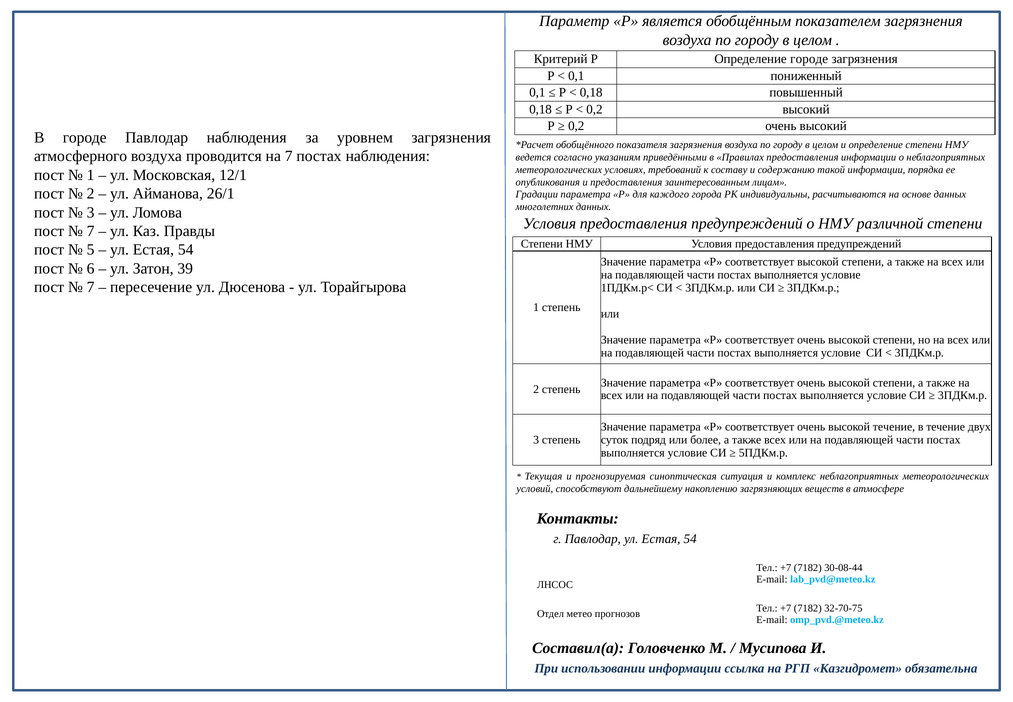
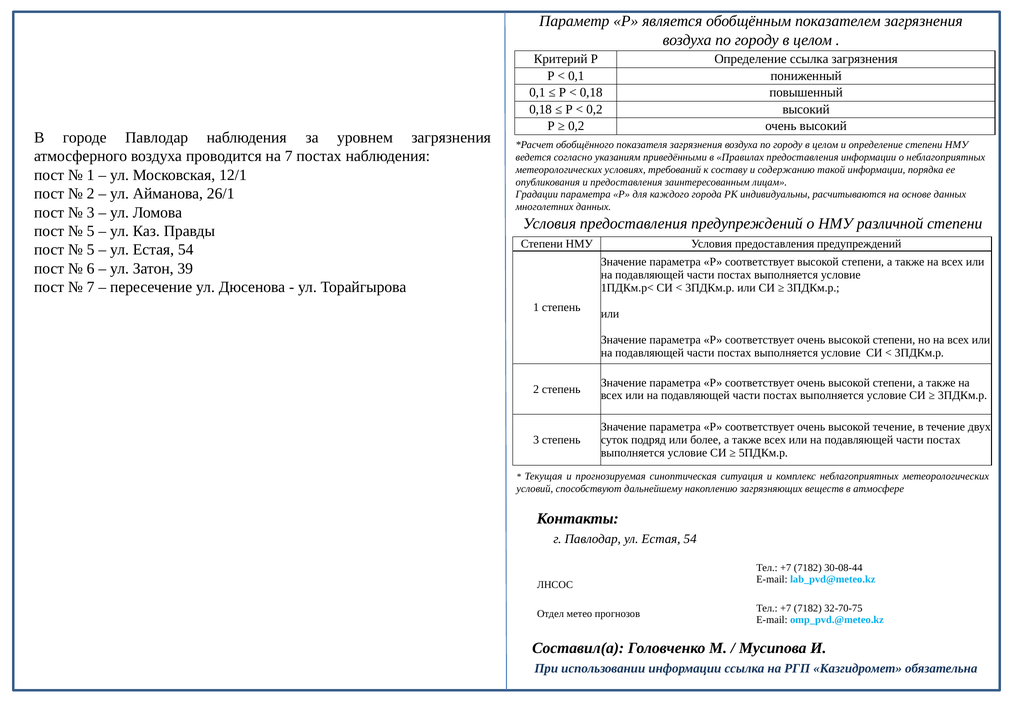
Определение городе: городе -> ссылка
7 at (91, 231): 7 -> 5
